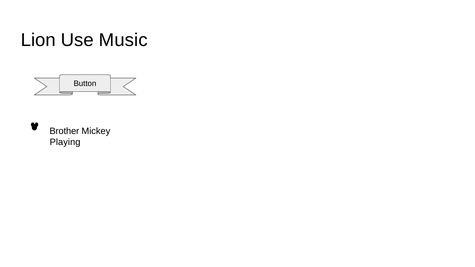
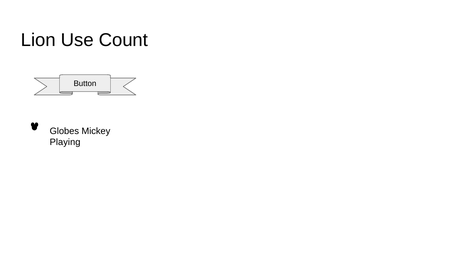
Music: Music -> Count
Brother: Brother -> Globes
